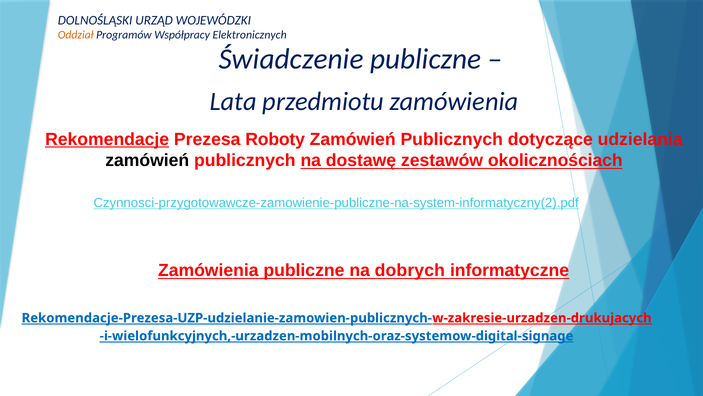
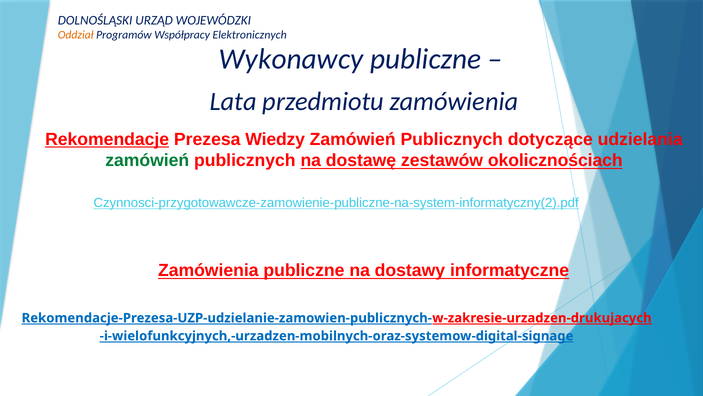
Świadczenie: Świadczenie -> Wykonawcy
Roboty: Roboty -> Wiedzy
zamówień at (147, 160) colour: black -> green
dobrych: dobrych -> dostawy
